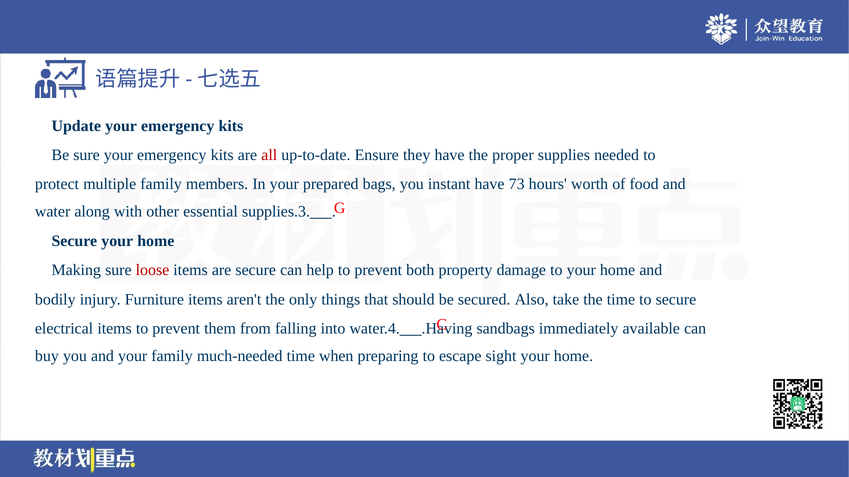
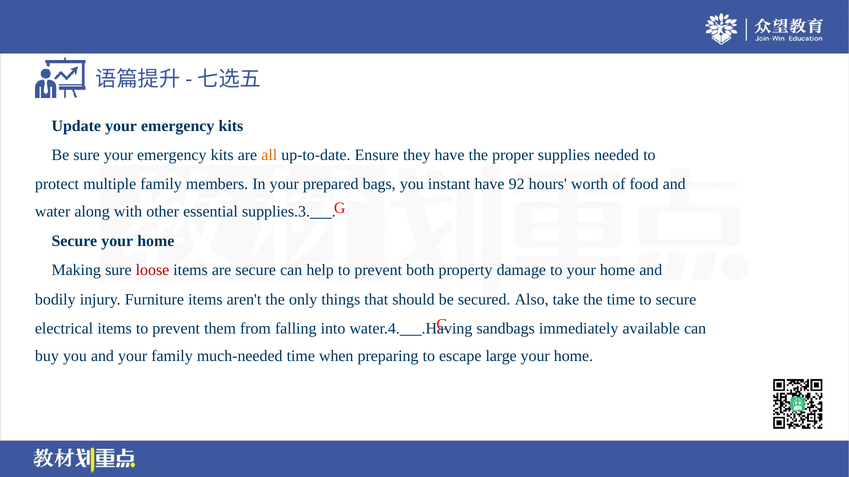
all colour: red -> orange
73: 73 -> 92
sight: sight -> large
